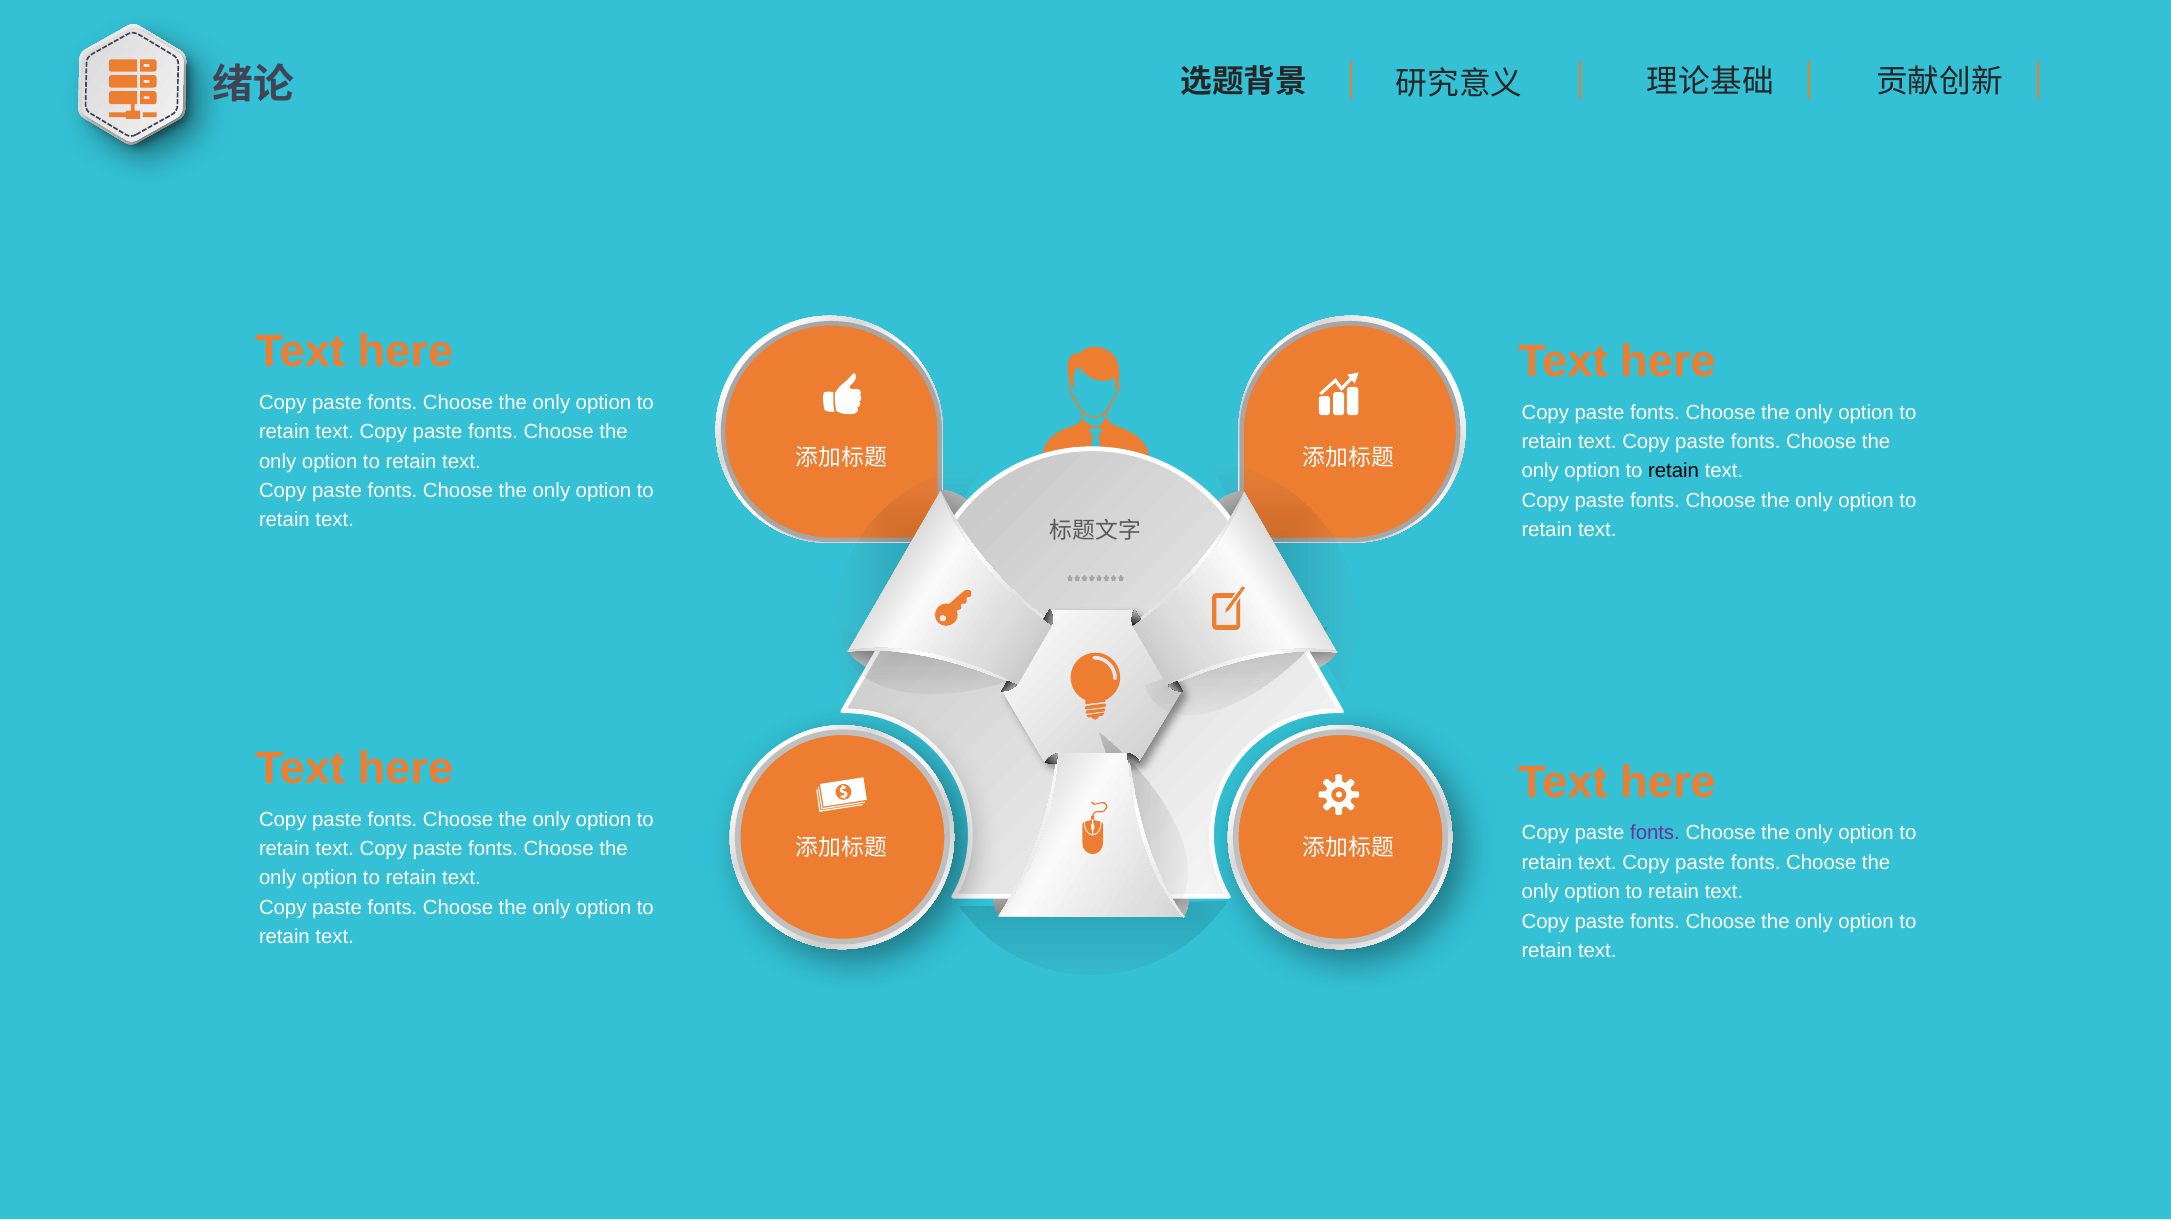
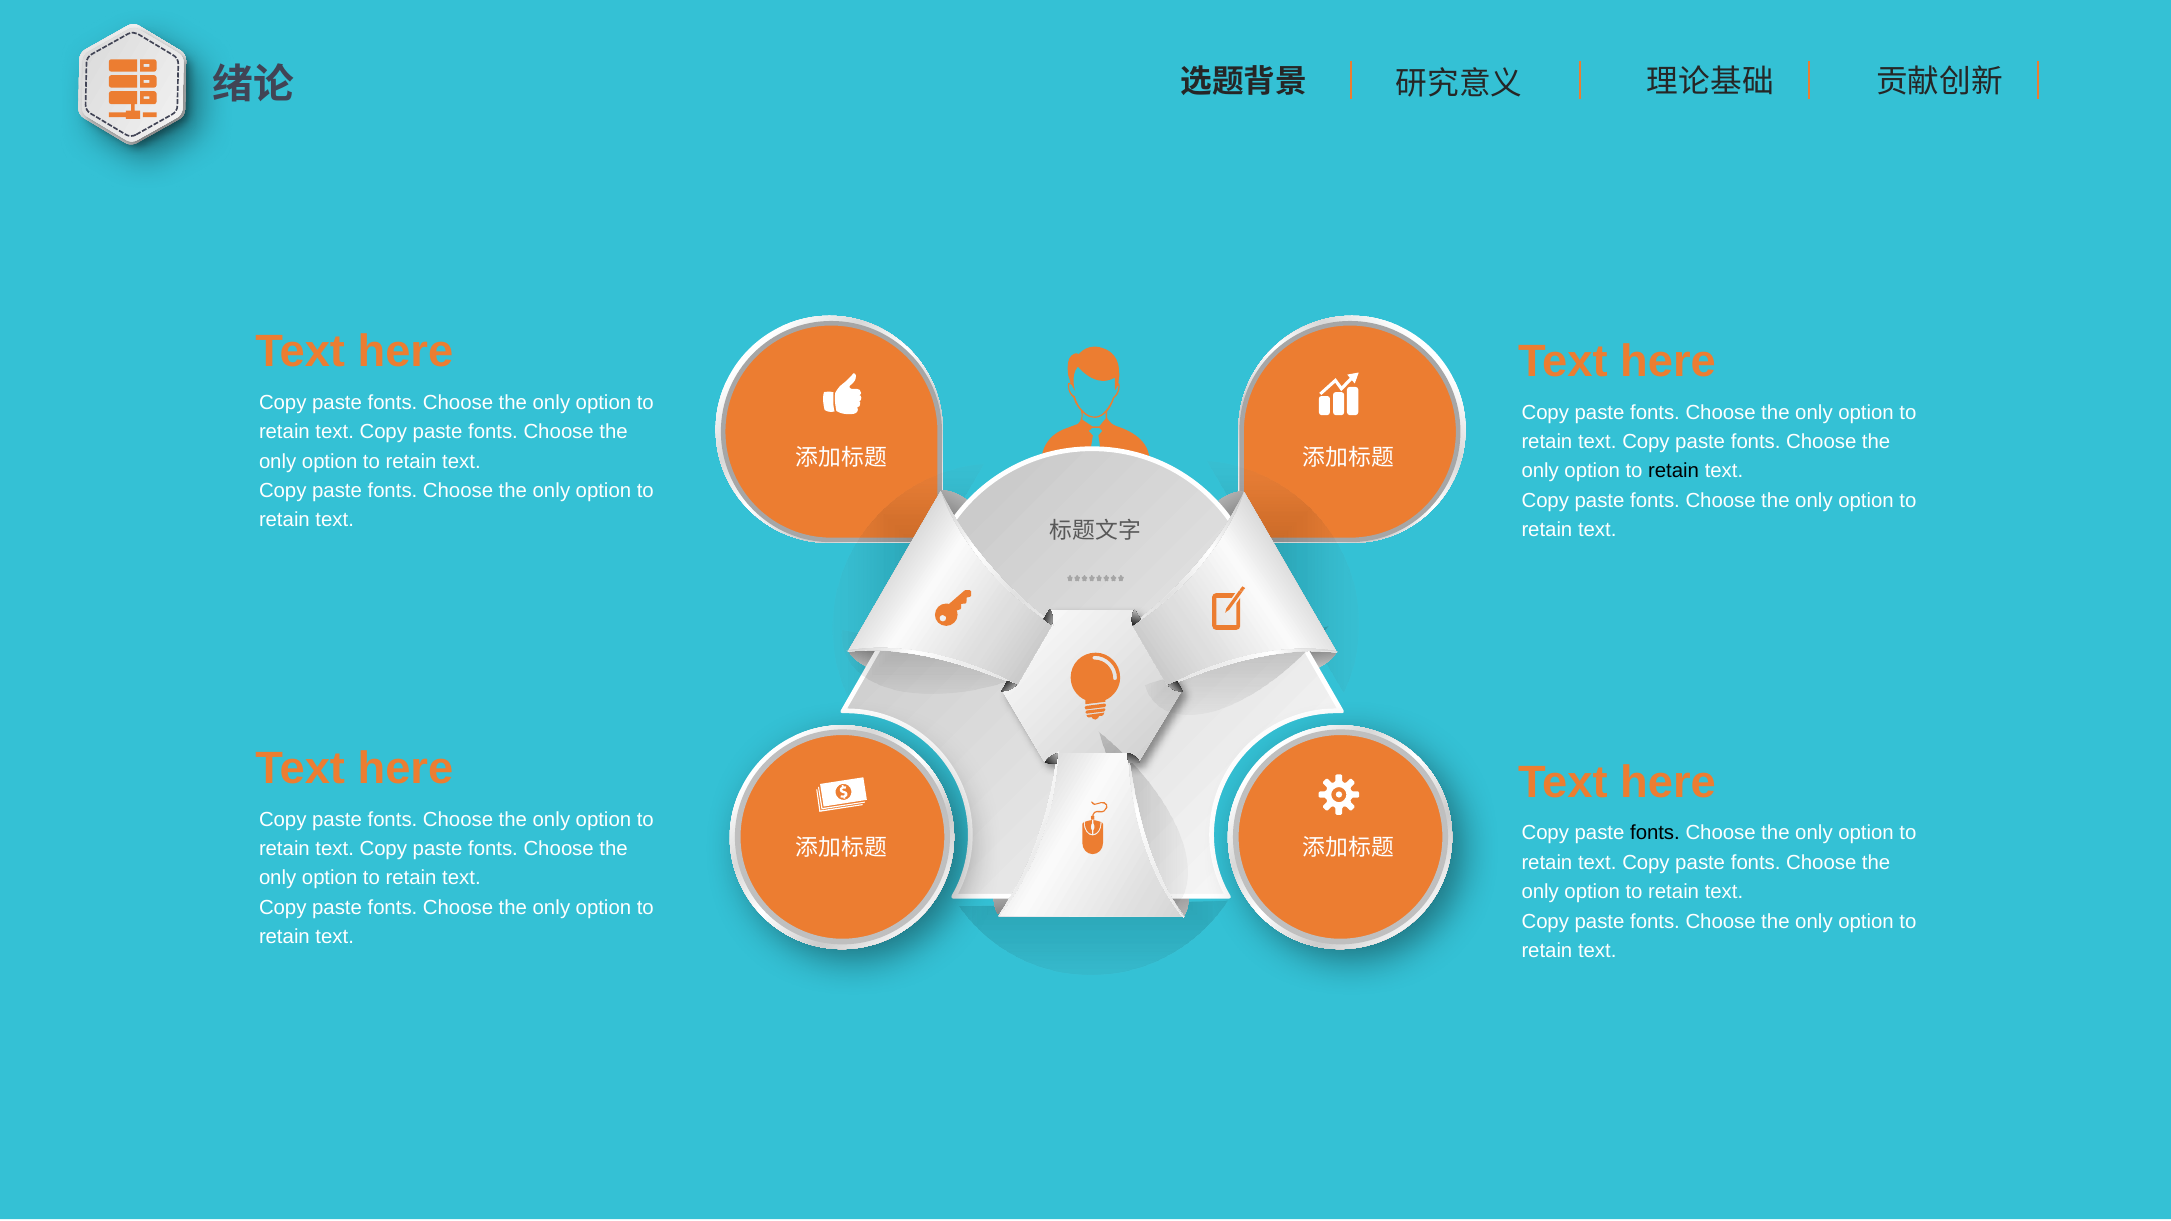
fonts at (1655, 833) colour: purple -> black
